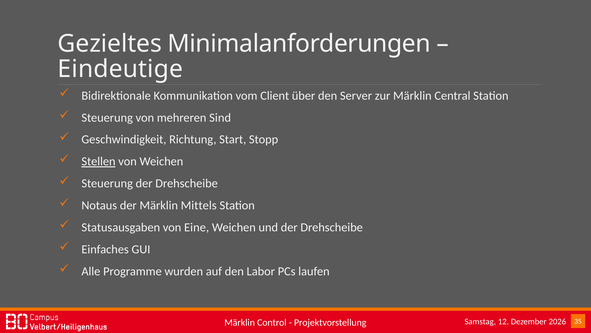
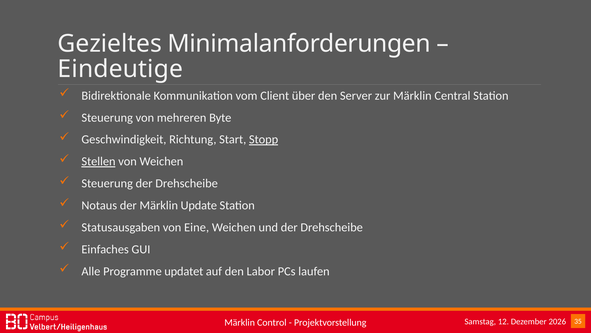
Sind: Sind -> Byte
Stopp underline: none -> present
Mittels: Mittels -> Update
wurden: wurden -> updatet
